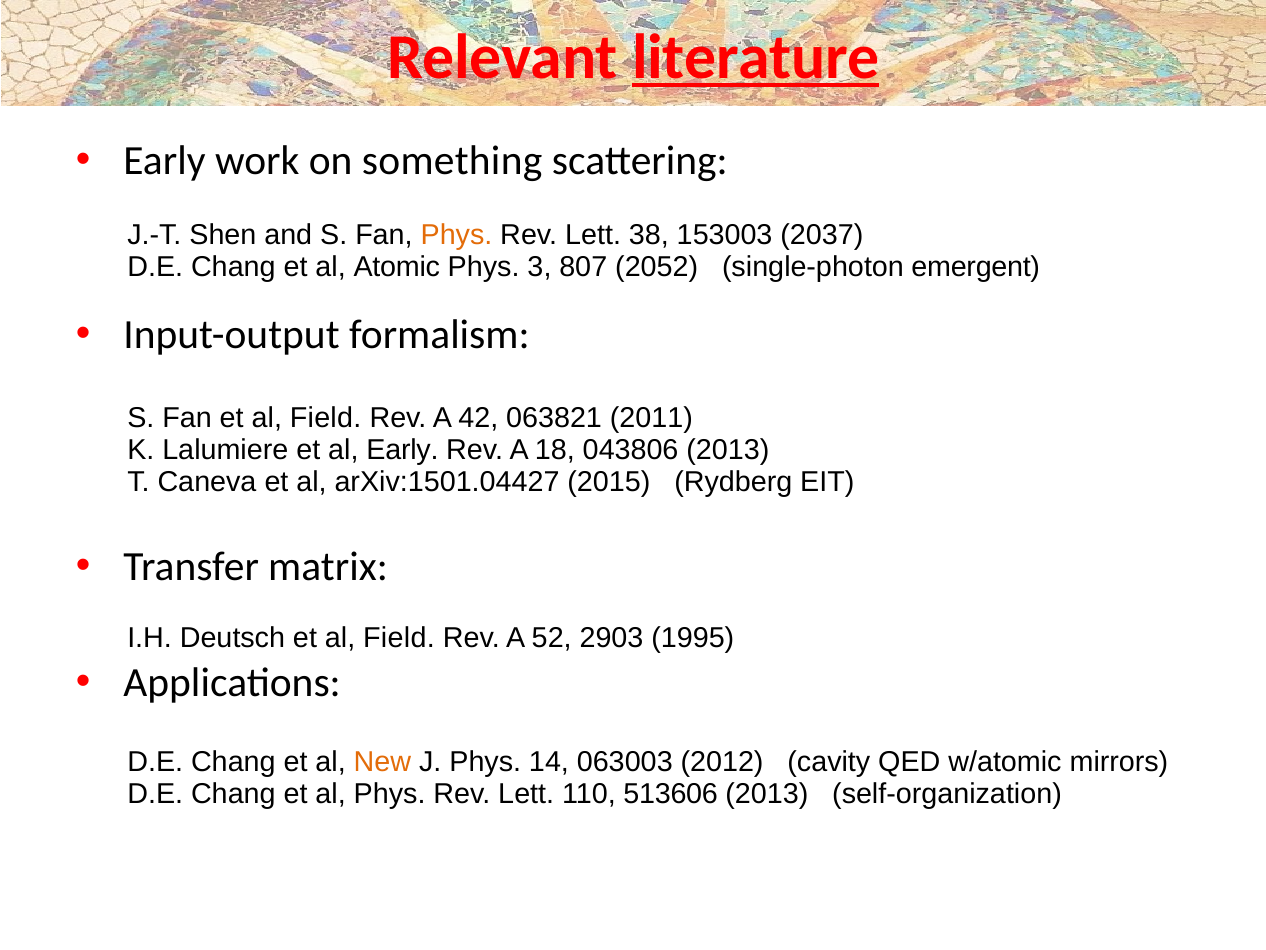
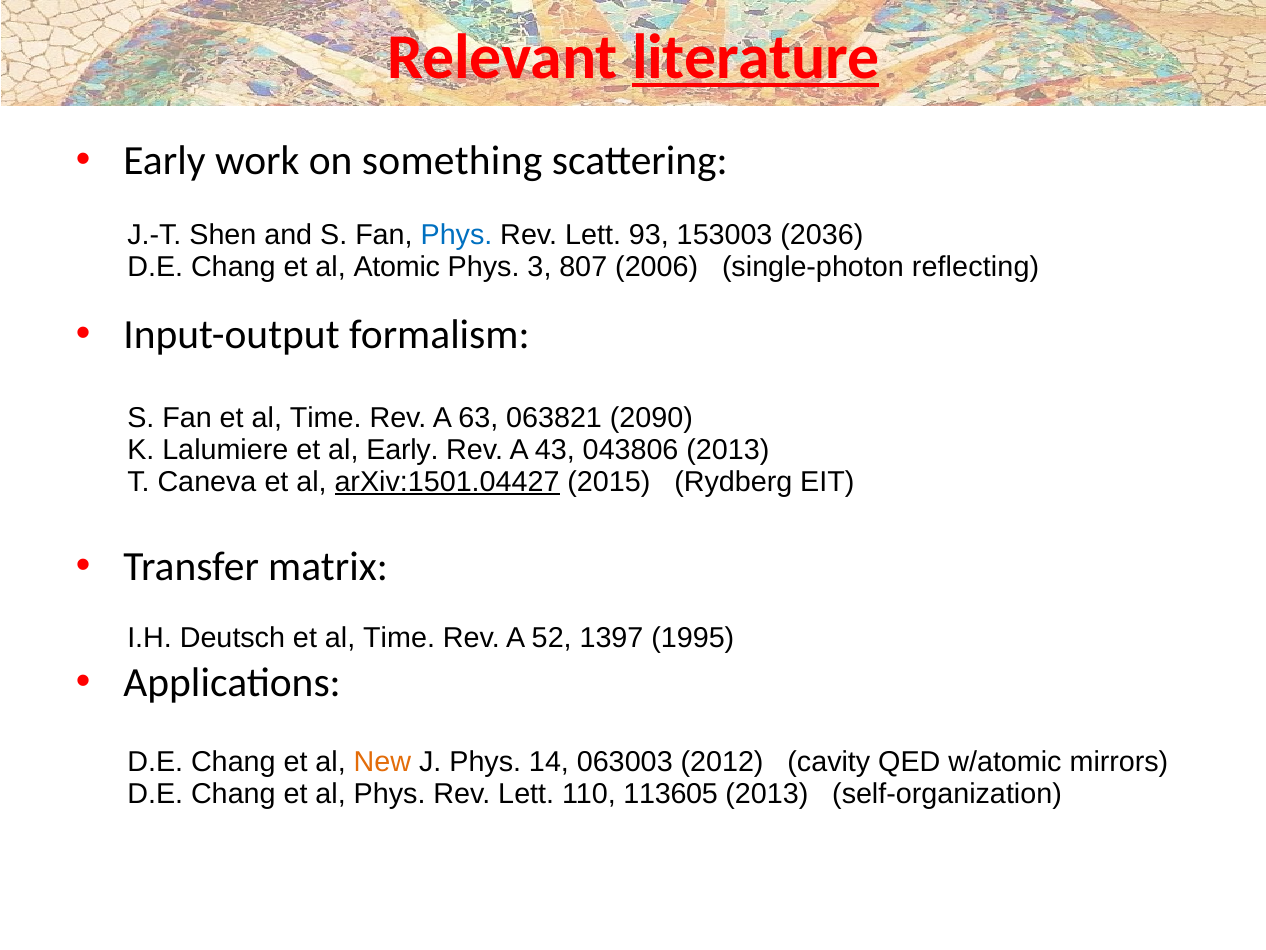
Phys at (457, 235) colour: orange -> blue
38: 38 -> 93
2037: 2037 -> 2036
2052: 2052 -> 2006
emergent: emergent -> reflecting
Fan et al Field: Field -> Time
42: 42 -> 63
2011: 2011 -> 2090
18: 18 -> 43
arXiv:1501.04427 underline: none -> present
Deutsch et al Field: Field -> Time
2903: 2903 -> 1397
513606: 513606 -> 113605
